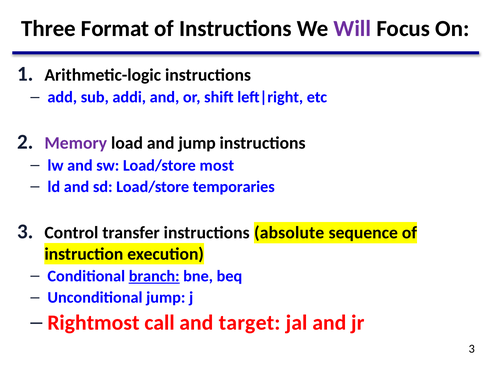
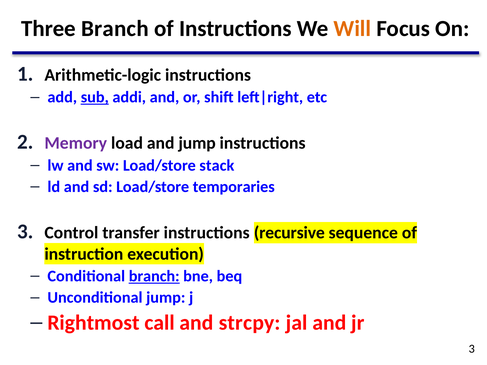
Three Format: Format -> Branch
Will colour: purple -> orange
sub underline: none -> present
most: most -> stack
absolute: absolute -> recursive
target: target -> strcpy
